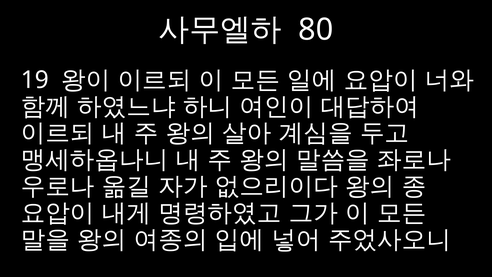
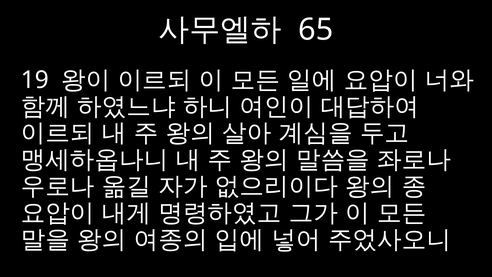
80: 80 -> 65
